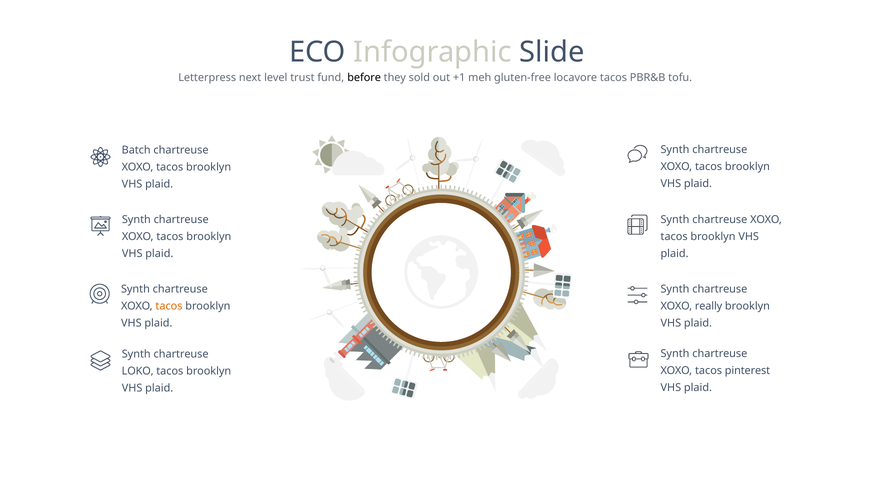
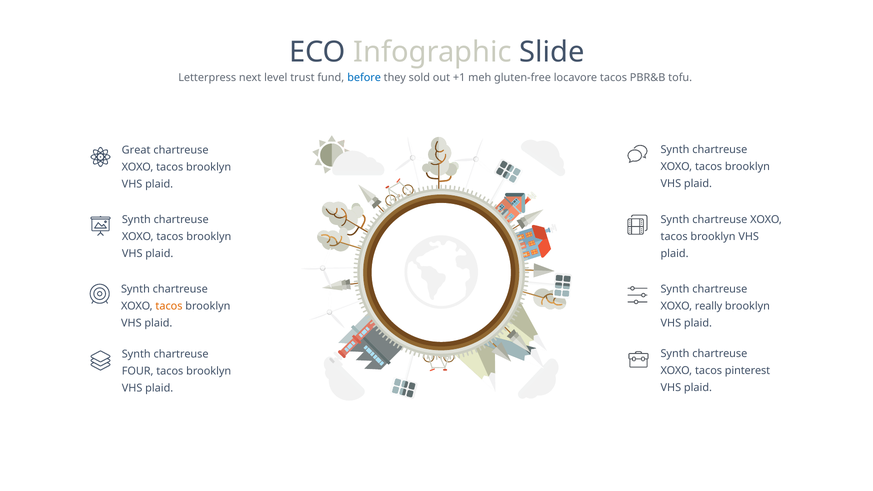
before colour: black -> blue
Batch: Batch -> Great
LOKO: LOKO -> FOUR
